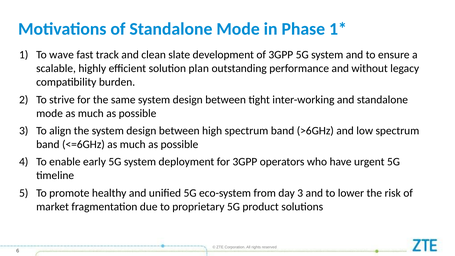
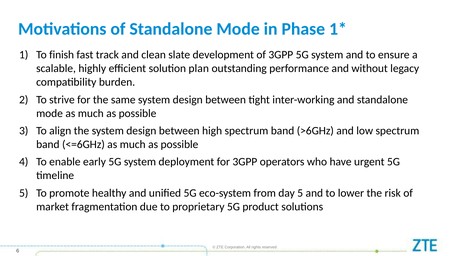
wave: wave -> finish
day 3: 3 -> 5
